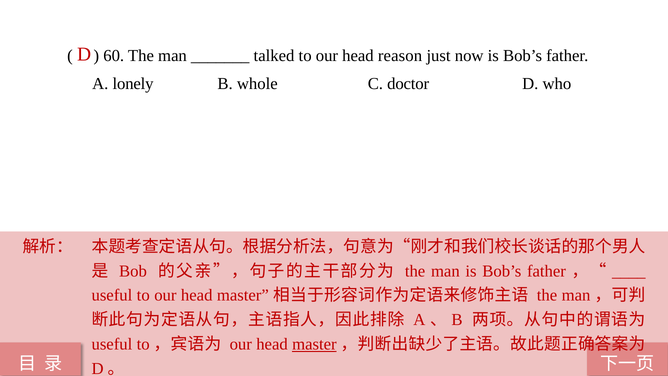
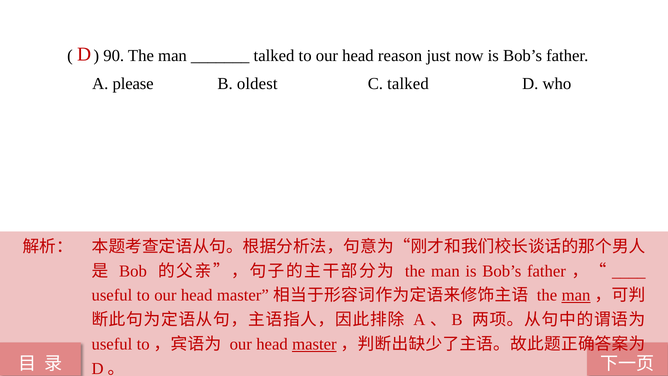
60: 60 -> 90
lonely: lonely -> please
whole: whole -> oldest
C doctor: doctor -> talked
man at (576, 295) underline: none -> present
